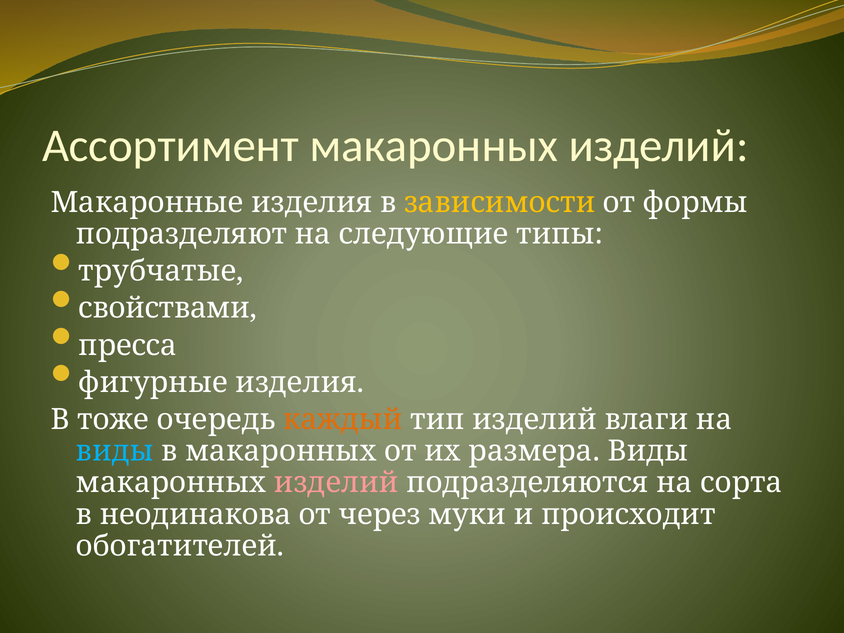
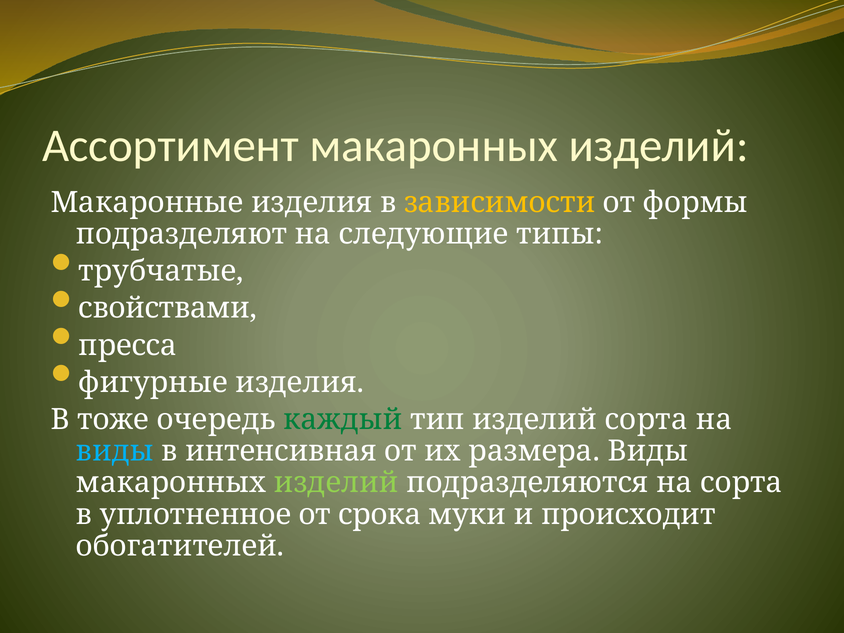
каждый colour: orange -> green
изделий влаги: влаги -> сорта
в макаронных: макаронных -> интенсивная
изделий at (336, 483) colour: pink -> light green
неодинакова: неодинакова -> уплотненное
через: через -> срока
